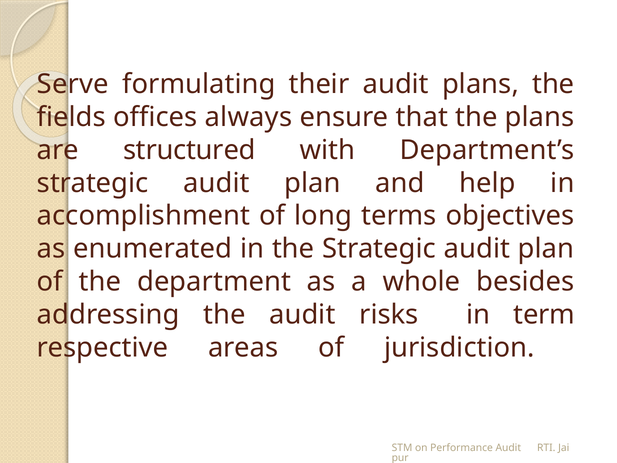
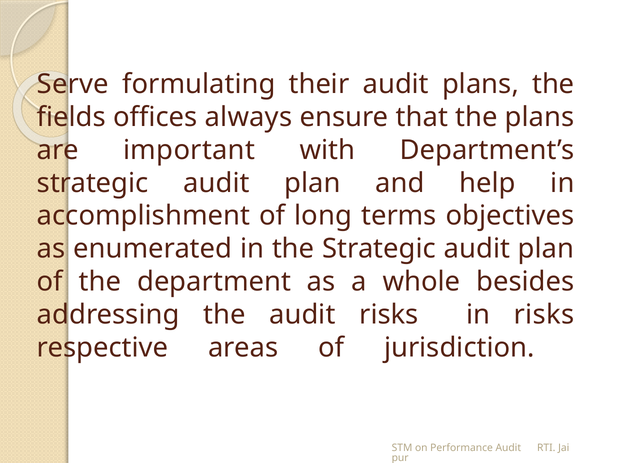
structured: structured -> important
in term: term -> risks
